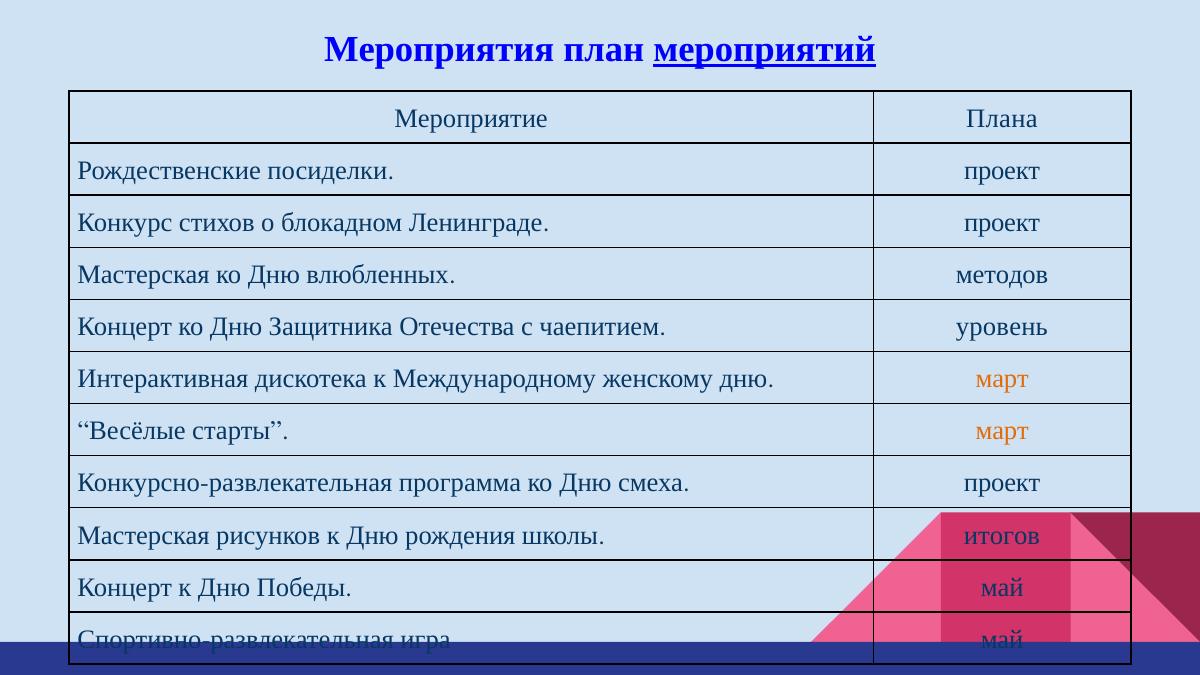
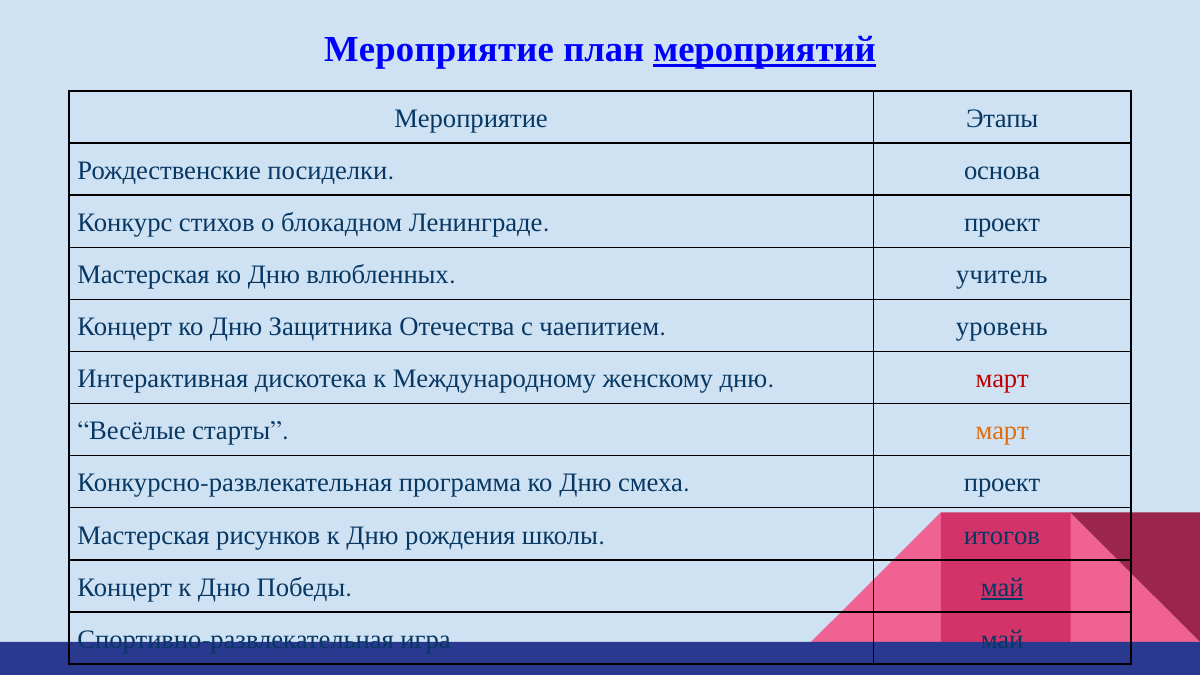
Мероприятия at (439, 50): Мероприятия -> Мероприятие
Плана: Плана -> Этапы
проект at (1002, 171): проект -> основа
методов: методов -> учитель
март at (1002, 379) colour: orange -> red
май at (1002, 587) underline: none -> present
